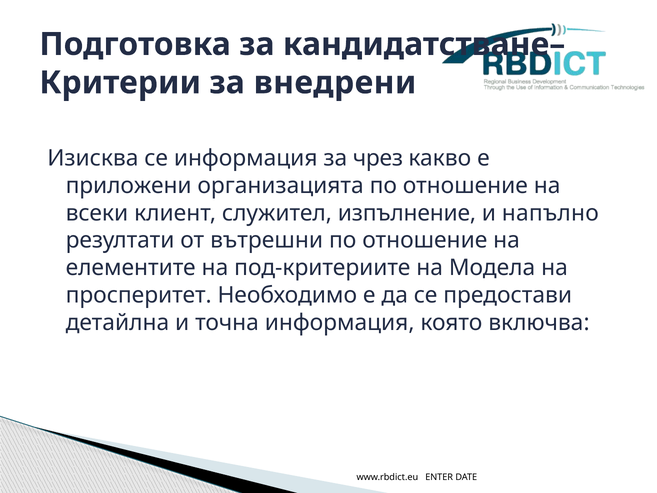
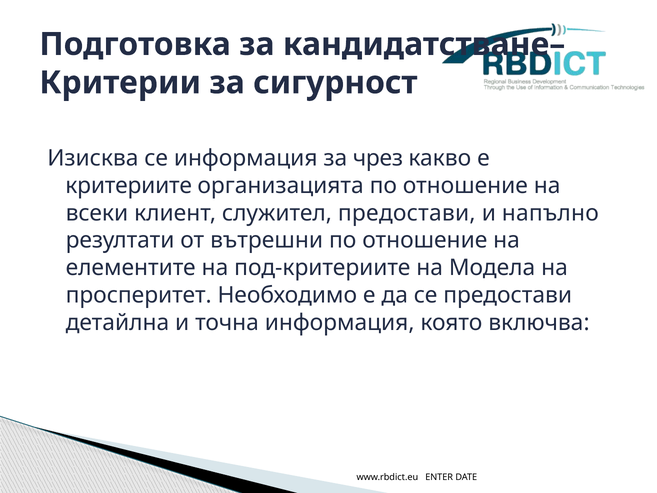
внедрени: внедрени -> сигурност
приложени: приложени -> критериите
служител изпълнение: изпълнение -> предостави
